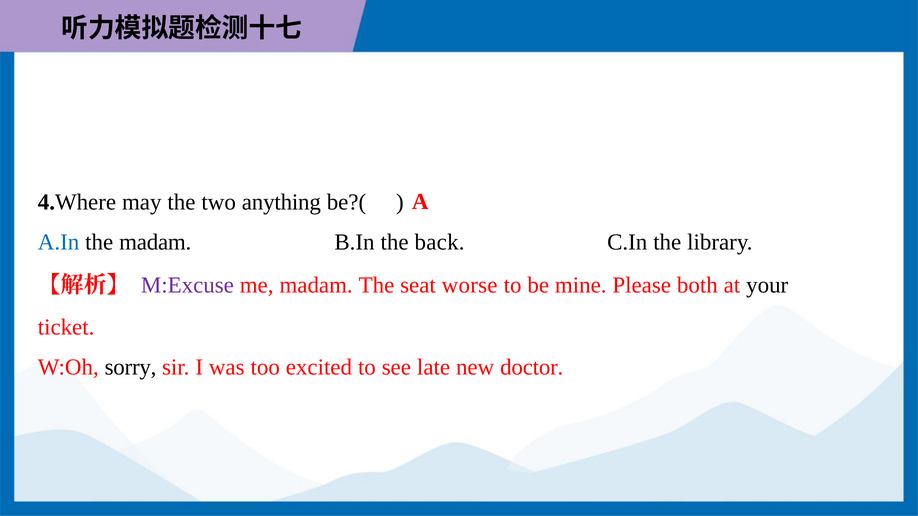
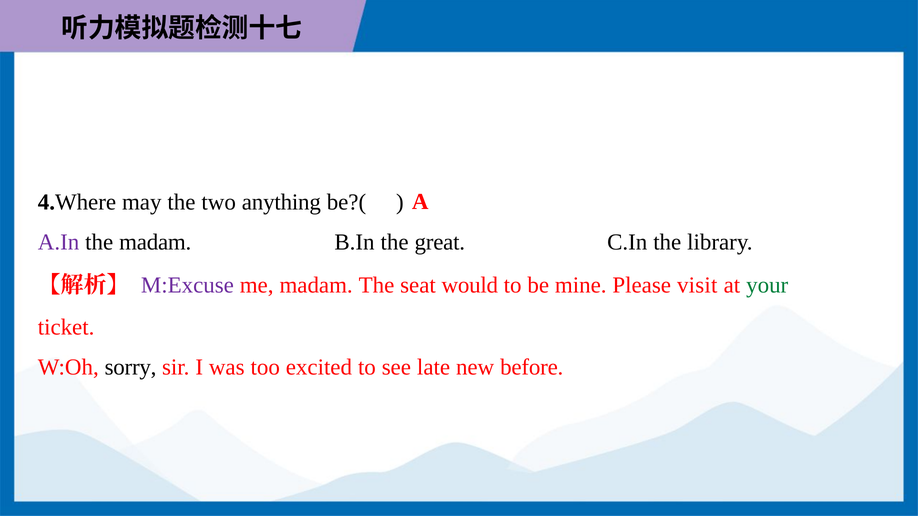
A.In colour: blue -> purple
back: back -> great
worse: worse -> would
both: both -> visit
your colour: black -> green
doctor: doctor -> before
